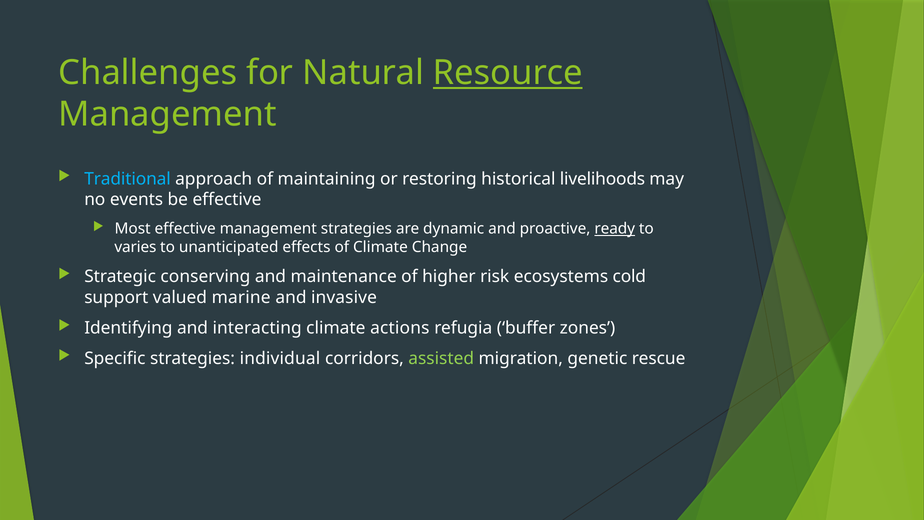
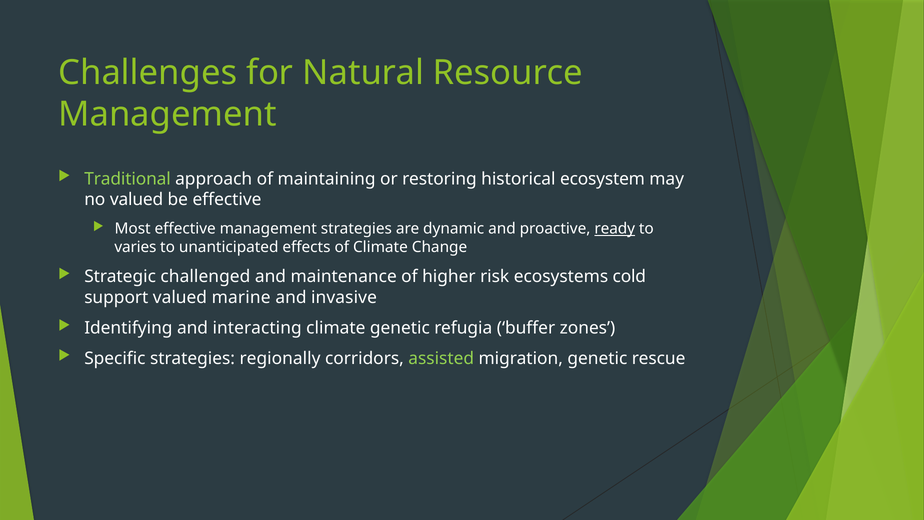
Resource underline: present -> none
Traditional colour: light blue -> light green
livelihoods: livelihoods -> ecosystem
no events: events -> valued
conserving: conserving -> challenged
climate actions: actions -> genetic
individual: individual -> regionally
